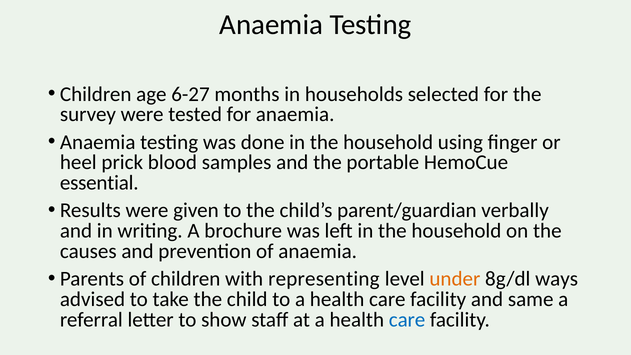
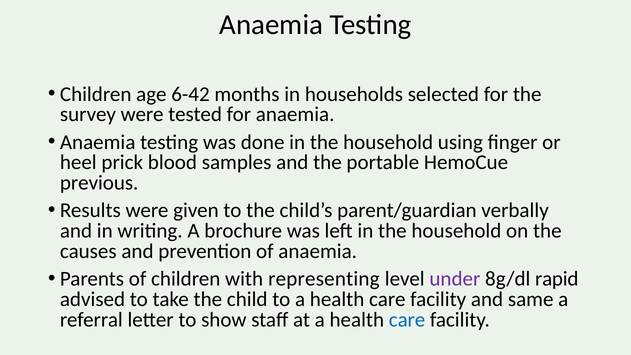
6-27: 6-27 -> 6-42
essential: essential -> previous
under colour: orange -> purple
ways: ways -> rapid
